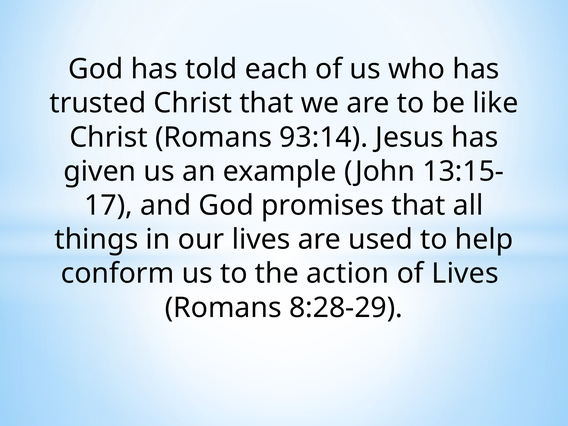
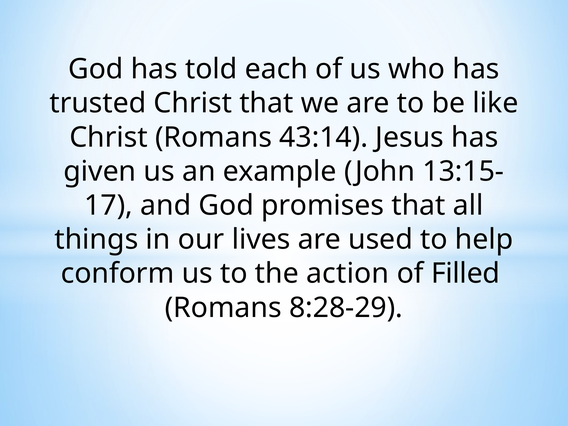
93:14: 93:14 -> 43:14
of Lives: Lives -> Filled
